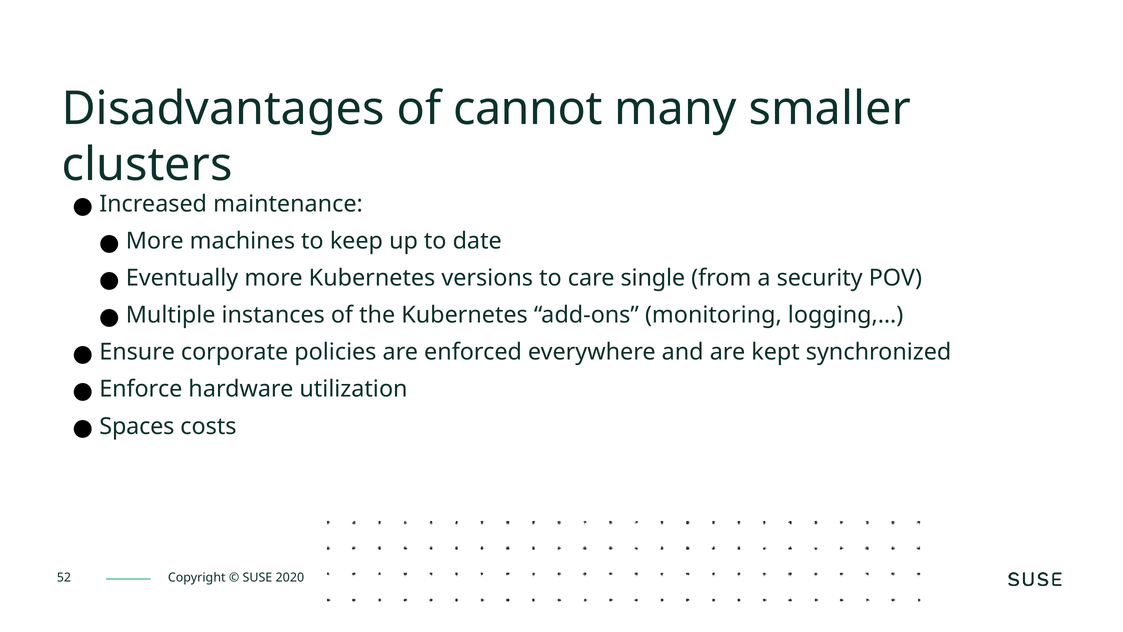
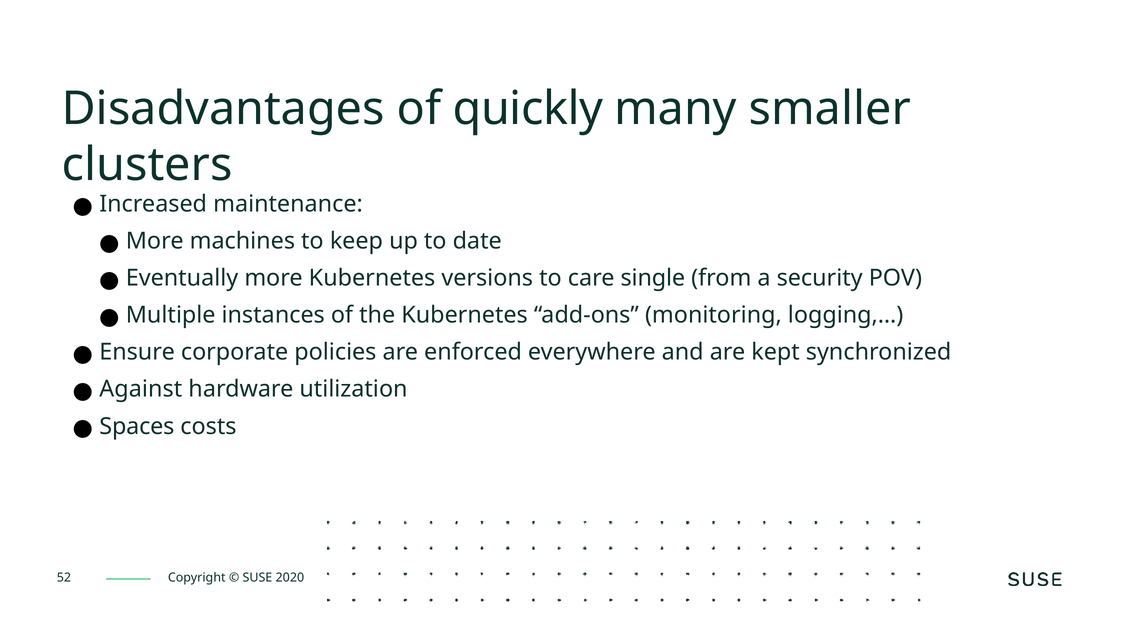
cannot: cannot -> quickly
Enforce: Enforce -> Against
